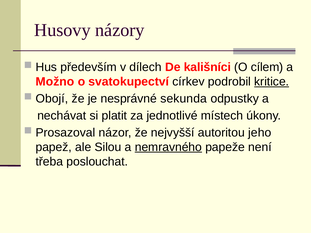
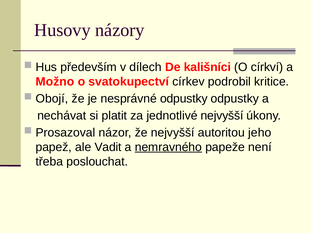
cílem: cílem -> církví
kritice underline: present -> none
nesprávné sekunda: sekunda -> odpustky
jednotlivé místech: místech -> nejvyšší
Silou: Silou -> Vadit
